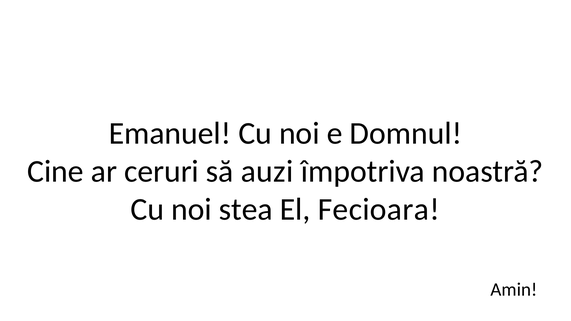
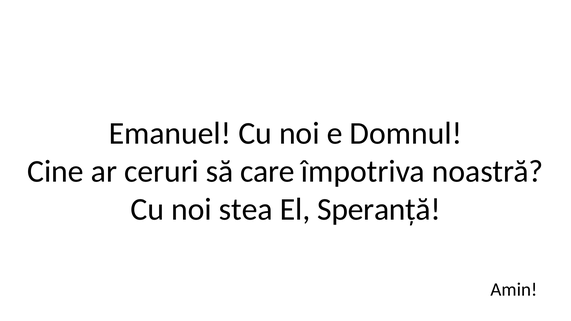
auzi: auzi -> care
Fecioara: Fecioara -> Speranță
